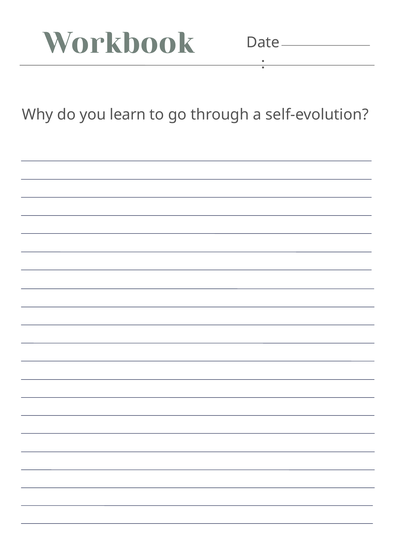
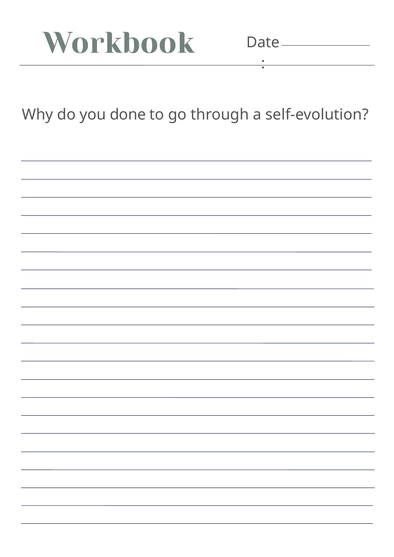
learn: learn -> done
